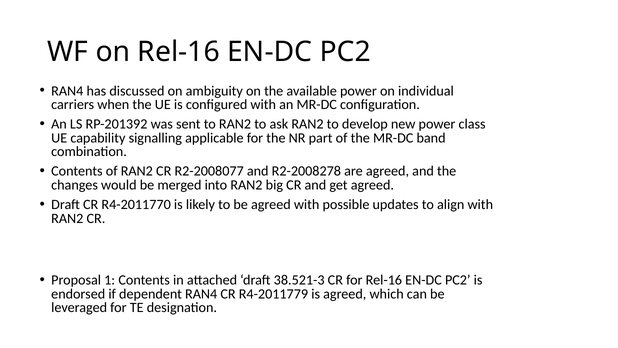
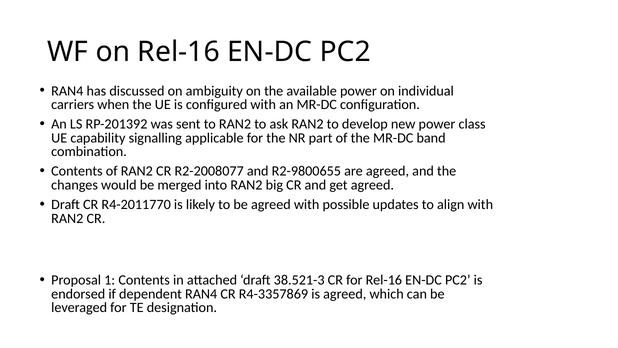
R2-2008278: R2-2008278 -> R2-9800655
R4-2011779: R4-2011779 -> R4-3357869
